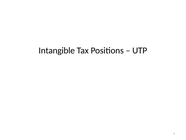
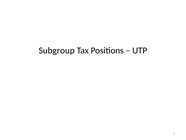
Intangible: Intangible -> Subgroup
